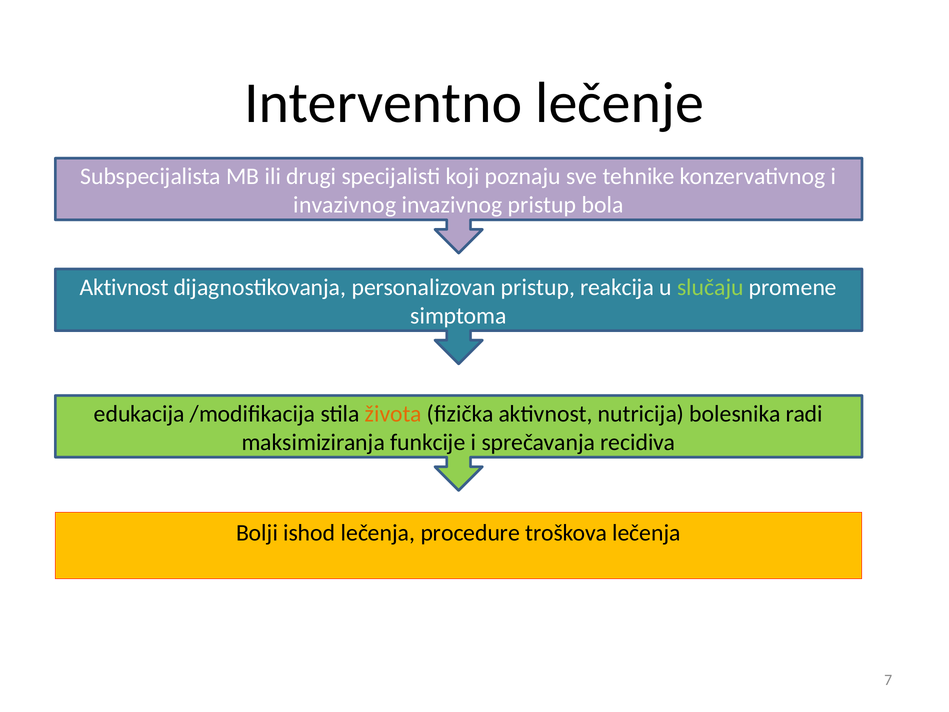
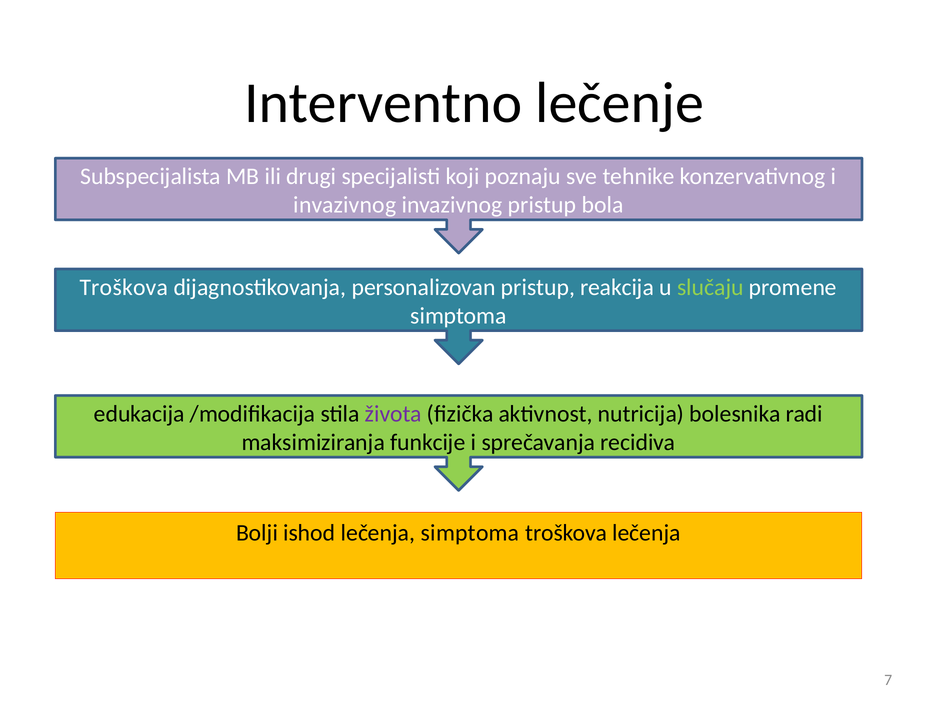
Aktivnost at (124, 287): Aktivnost -> Troškova
života colour: orange -> purple
lečenja procedure: procedure -> simptoma
